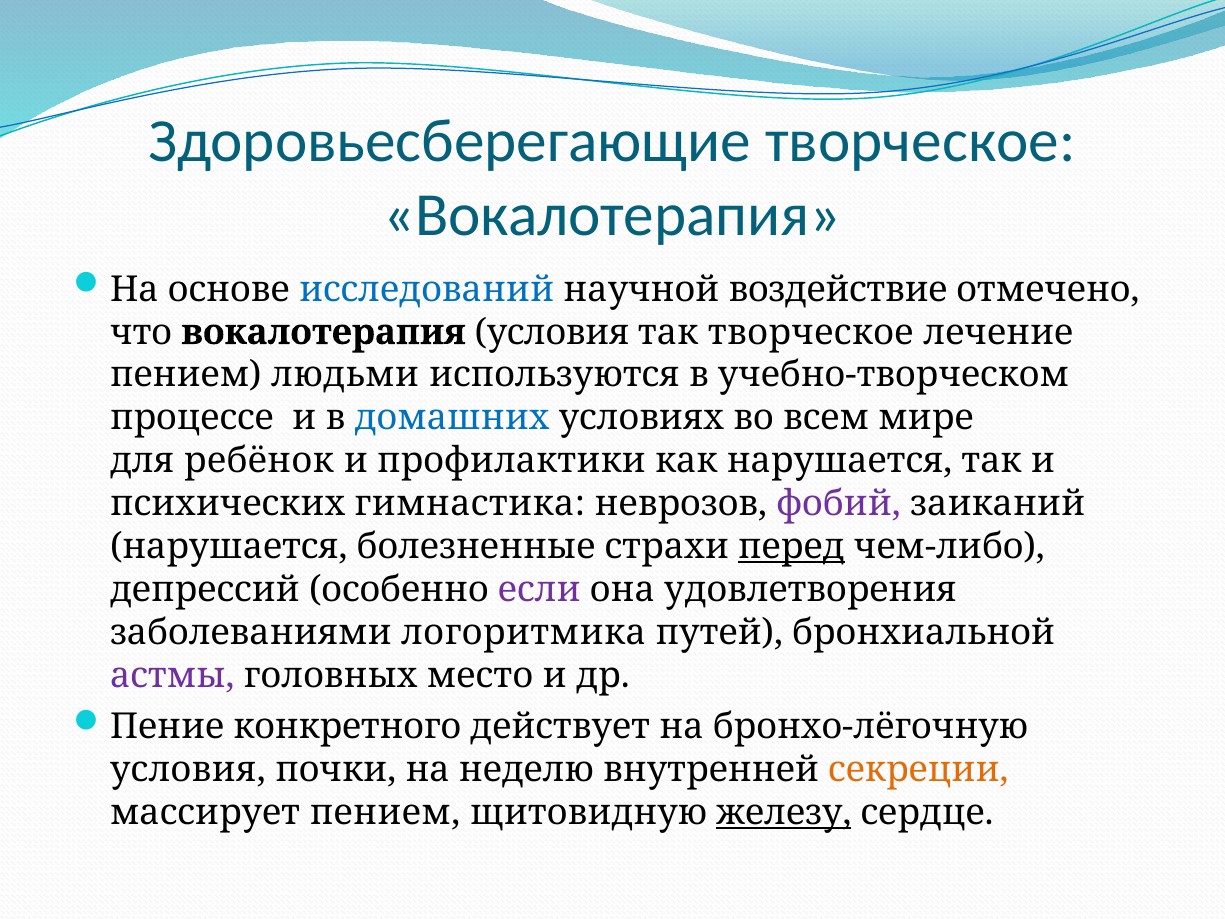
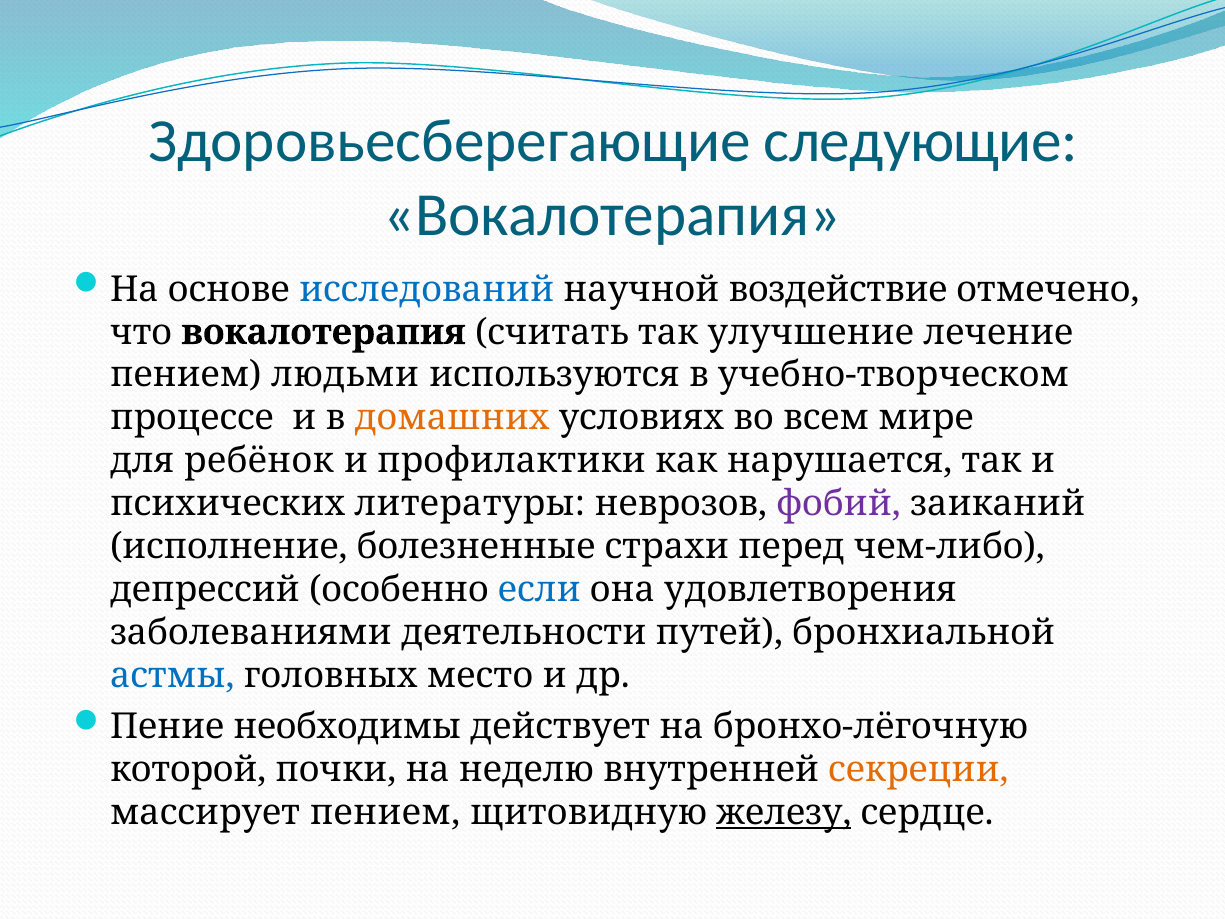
Здоровьесберегающие творческое: творческое -> следующие
вокалотерапия условия: условия -> считать
так творческое: творческое -> улучшение
домашних colour: blue -> orange
гимнастика: гимнастика -> литературы
нарушается at (229, 546): нарушается -> исполнение
перед underline: present -> none
если colour: purple -> blue
логоритмика: логоритмика -> деятельности
астмы colour: purple -> blue
конкретного: конкретного -> необходимы
условия at (188, 770): условия -> которой
